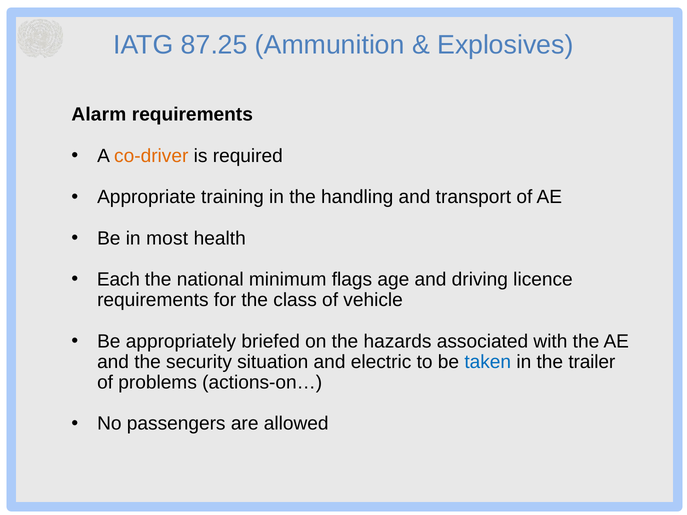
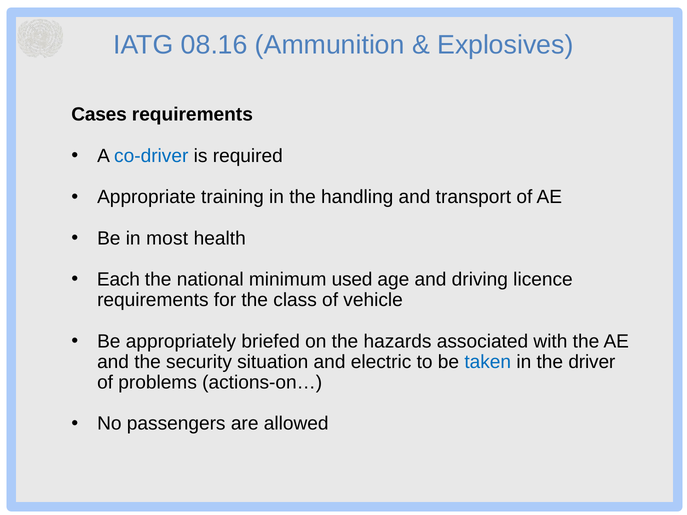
87.25: 87.25 -> 08.16
Alarm: Alarm -> Cases
co-driver colour: orange -> blue
flags: flags -> used
trailer: trailer -> driver
